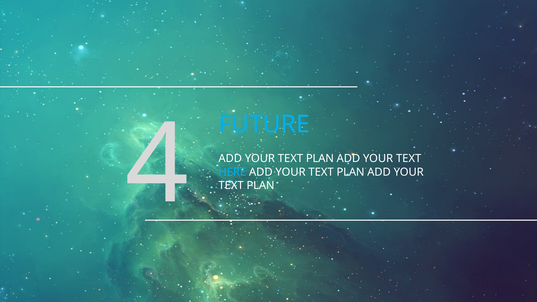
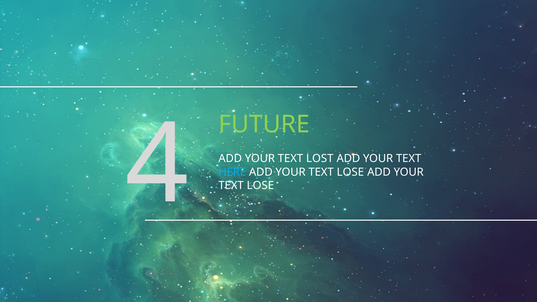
FUTURE colour: light blue -> light green
PLAN at (320, 159): PLAN -> LOST
PLAN at (351, 172): PLAN -> LOSE
PLAN at (261, 186): PLAN -> LOSE
